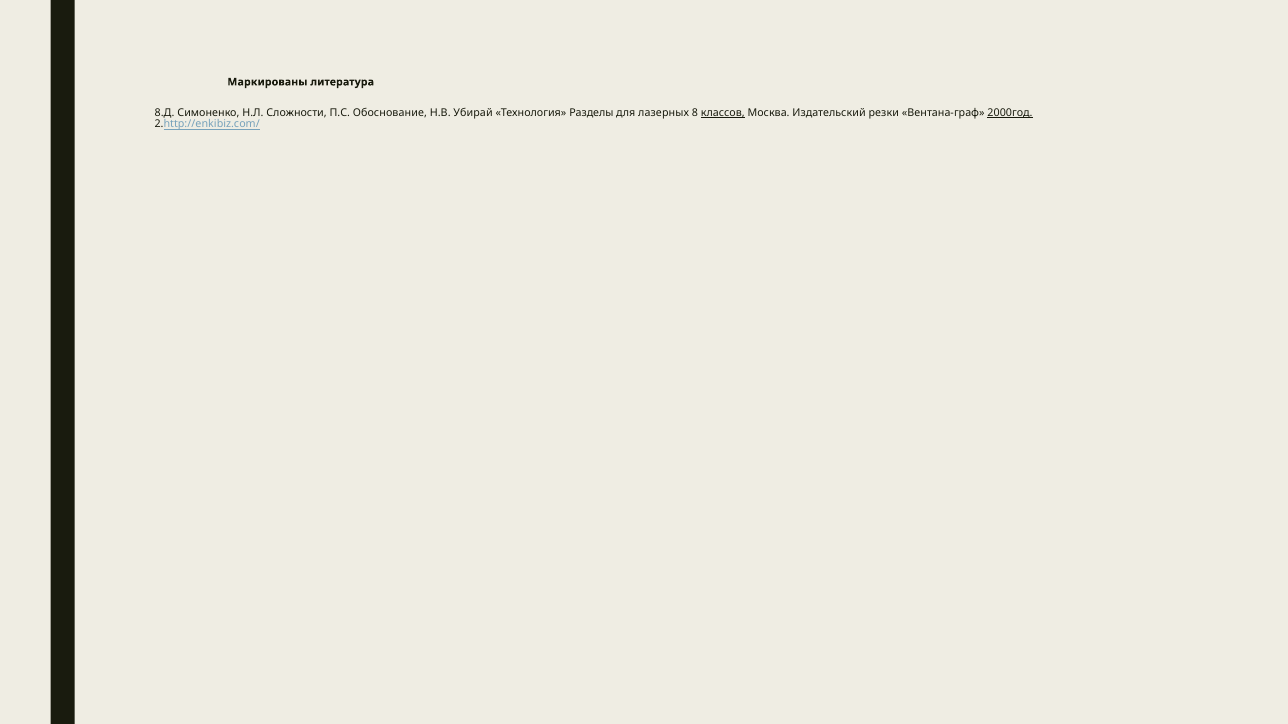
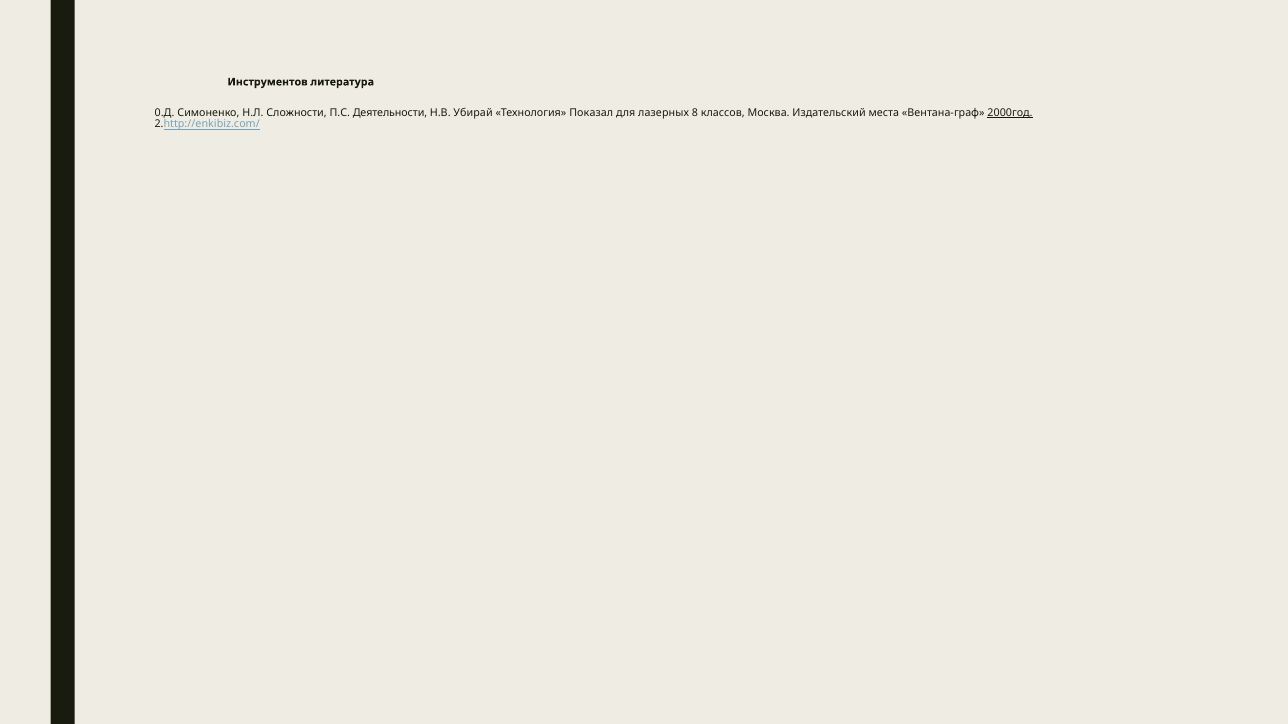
Маркированы: Маркированы -> Инструментов
8.Д: 8.Д -> 0.Д
Обоснование: Обоснование -> Деятельности
Разделы: Разделы -> Показал
классов underline: present -> none
резки: резки -> места
